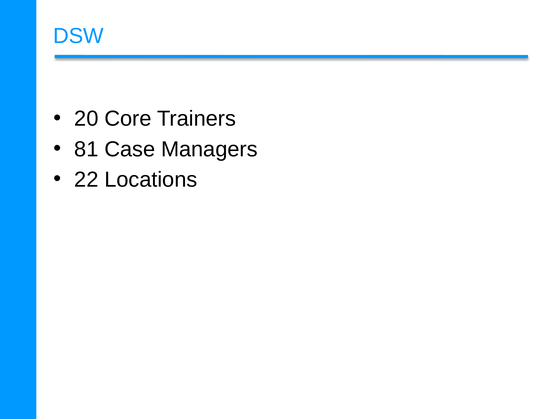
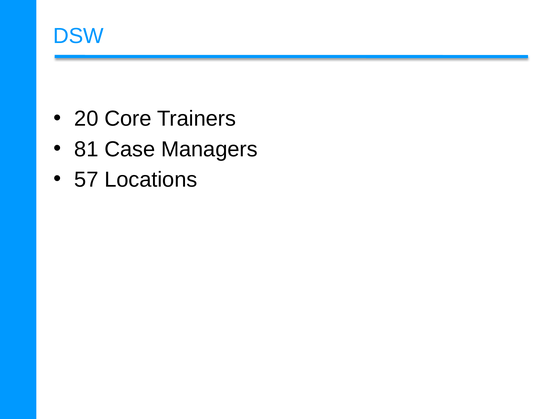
22: 22 -> 57
